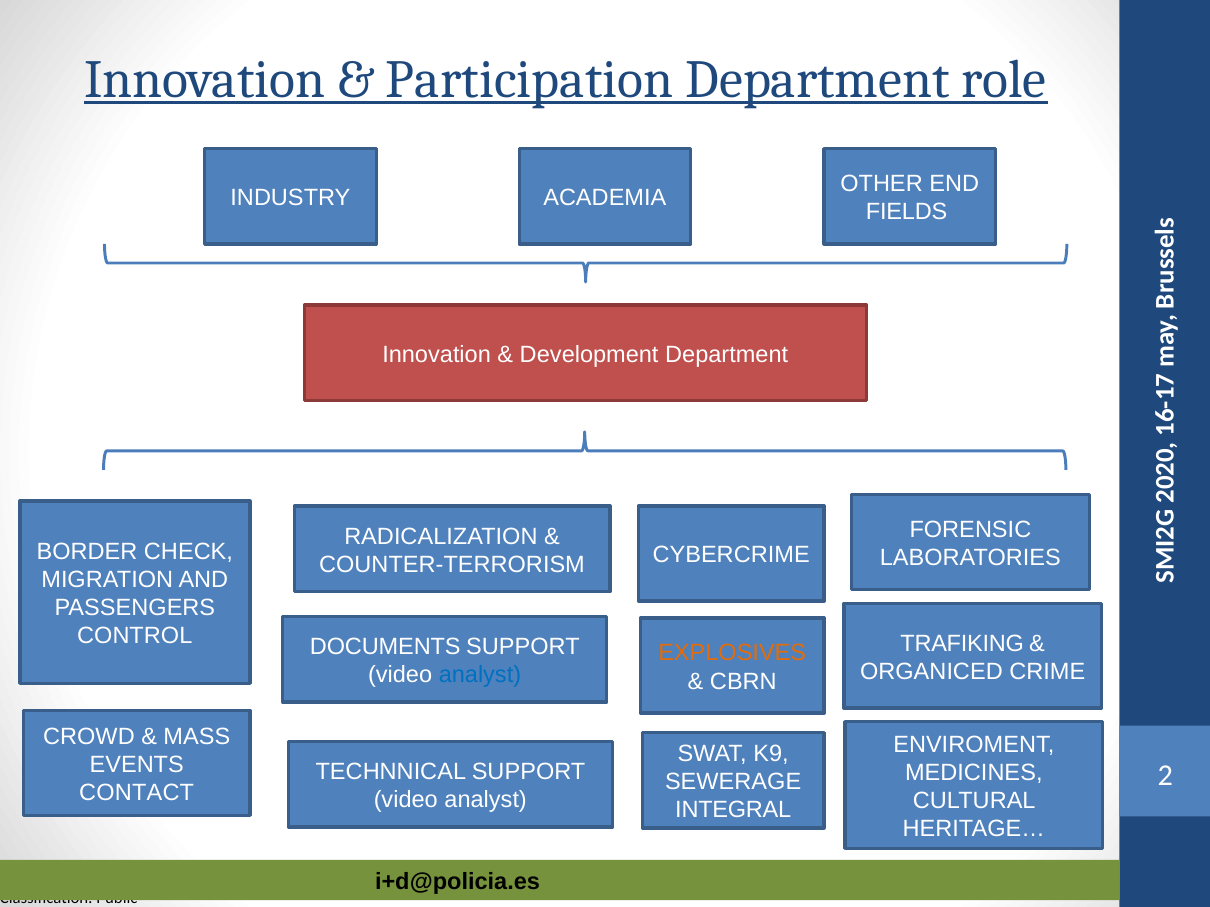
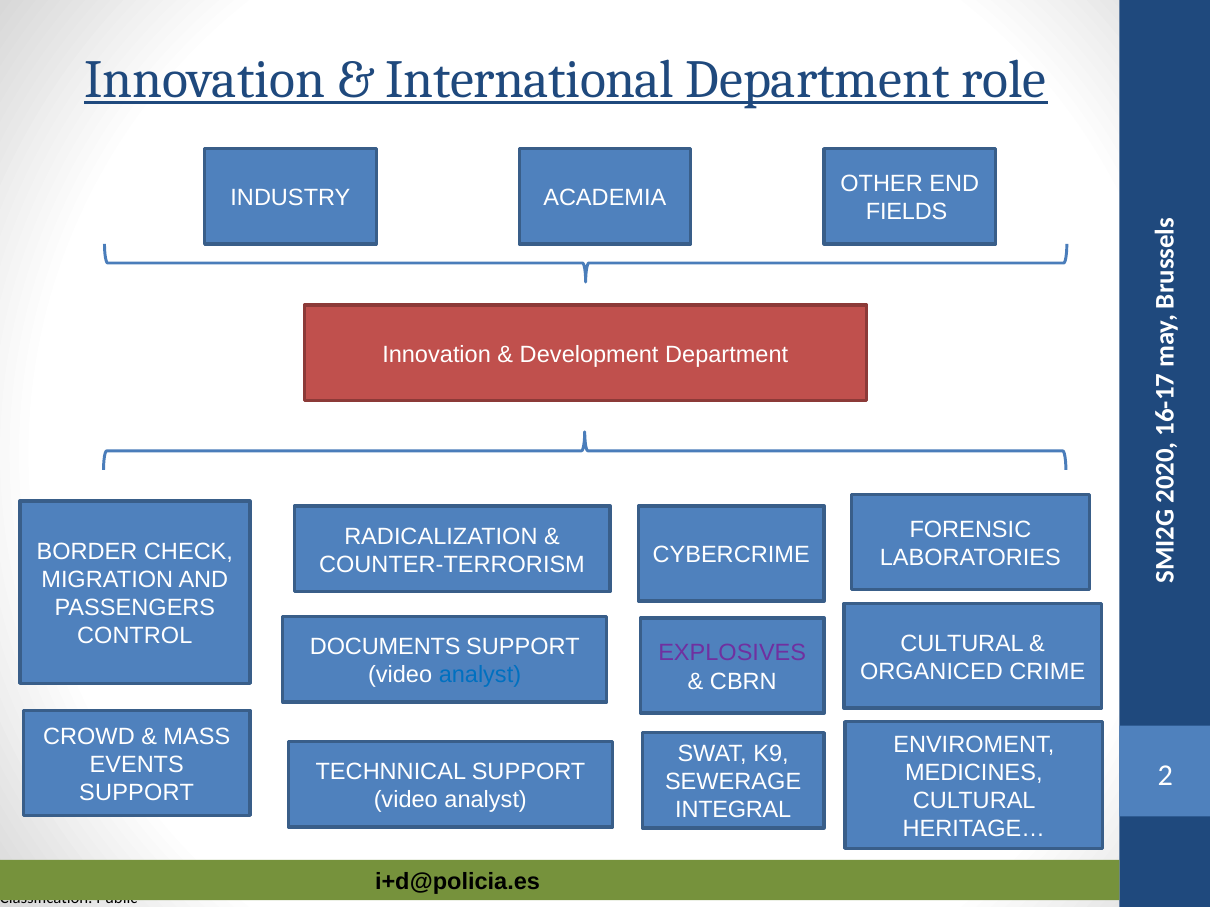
Participation: Participation -> International
TRAFIKING at (962, 644): TRAFIKING -> CULTURAL
EXPLOSIVES colour: orange -> purple
CONTACT at (137, 793): CONTACT -> SUPPORT
